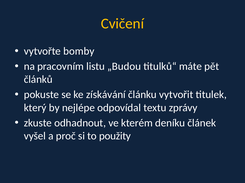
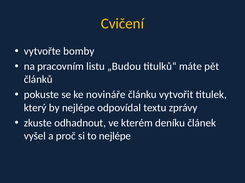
získávání: získávání -> novináře
to použity: použity -> nejlépe
